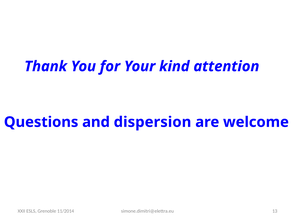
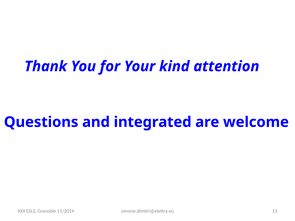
dispersion: dispersion -> integrated
